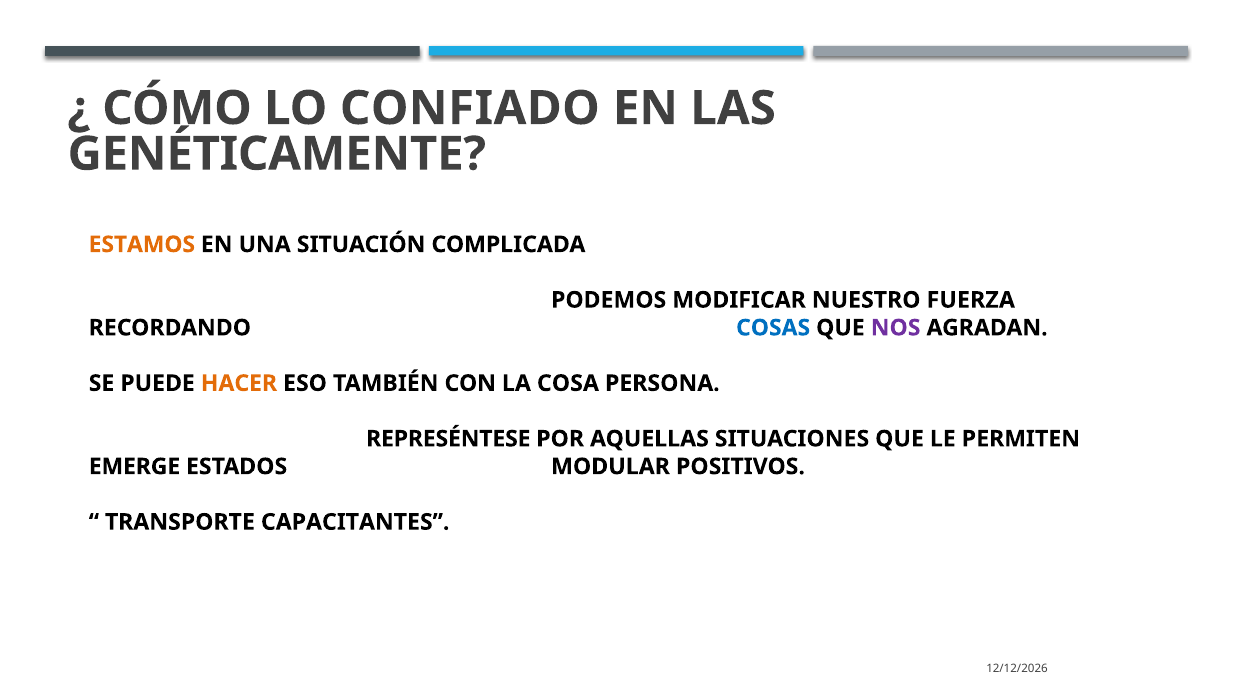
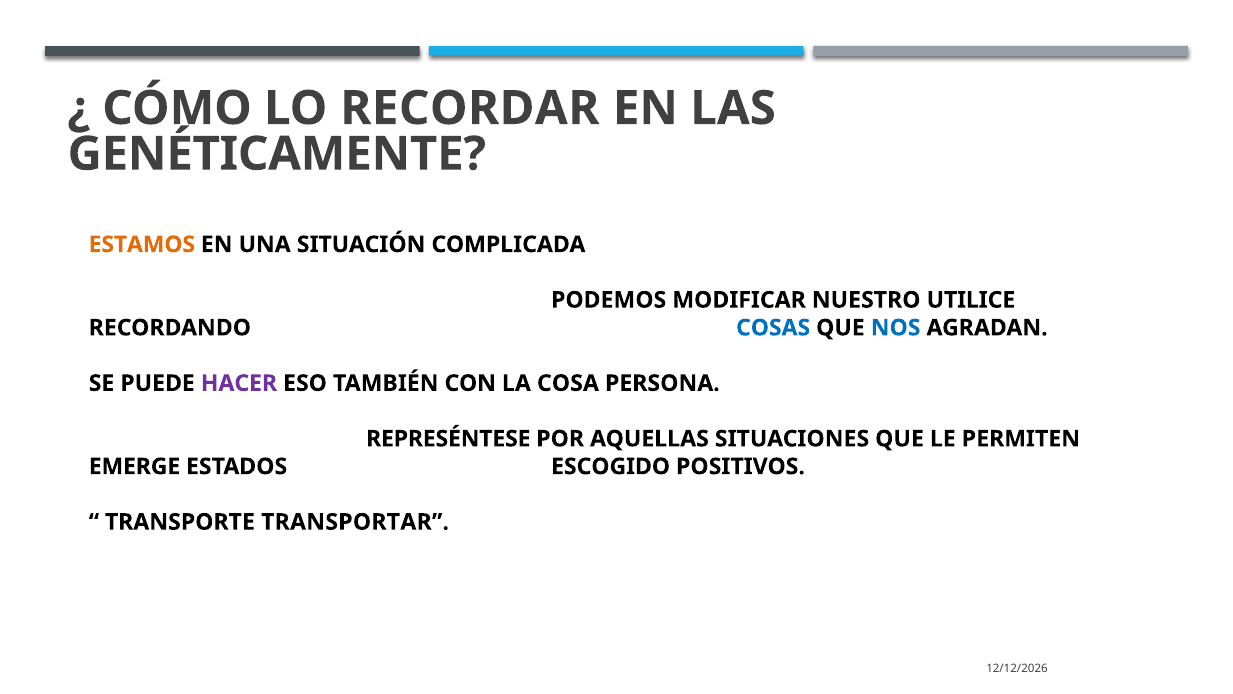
CONFIADO: CONFIADO -> RECORDAR
FUERZA: FUERZA -> UTILICE
NOS colour: purple -> blue
HACER colour: orange -> purple
MODULAR: MODULAR -> ESCOGIDO
CAPACITANTES: CAPACITANTES -> TRANSPORTAR
